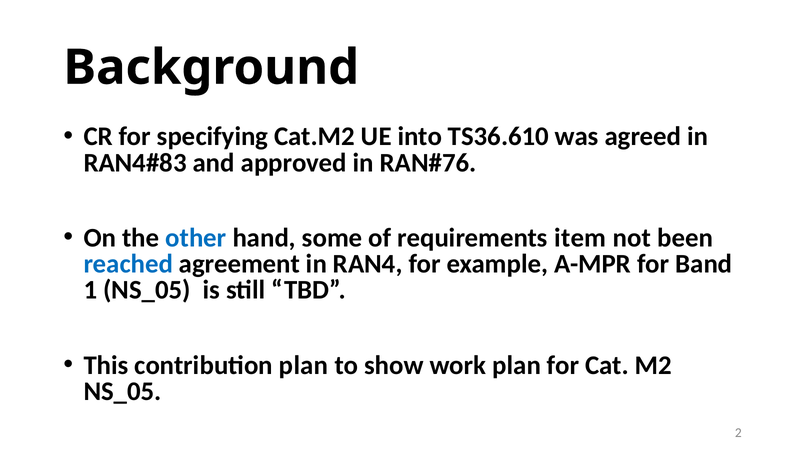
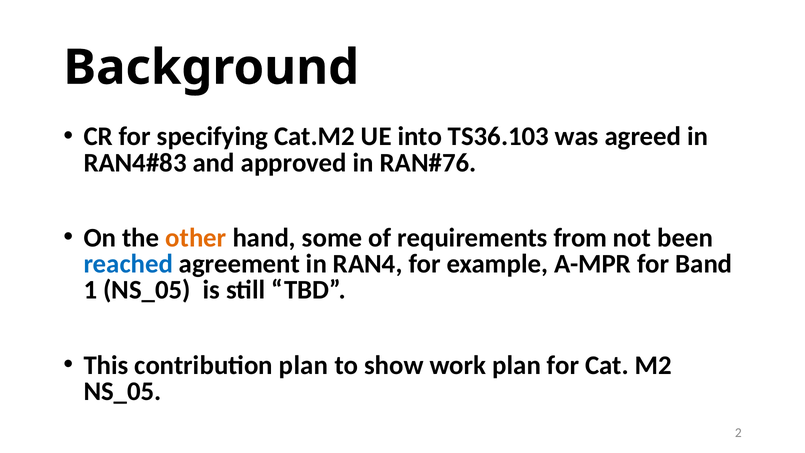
TS36.610: TS36.610 -> TS36.103
other colour: blue -> orange
item: item -> from
